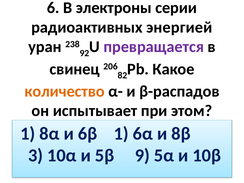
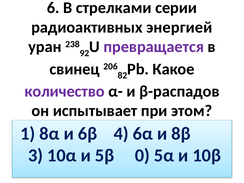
электроны: электроны -> стрелками
количество colour: orange -> purple
6β 1: 1 -> 4
9: 9 -> 0
